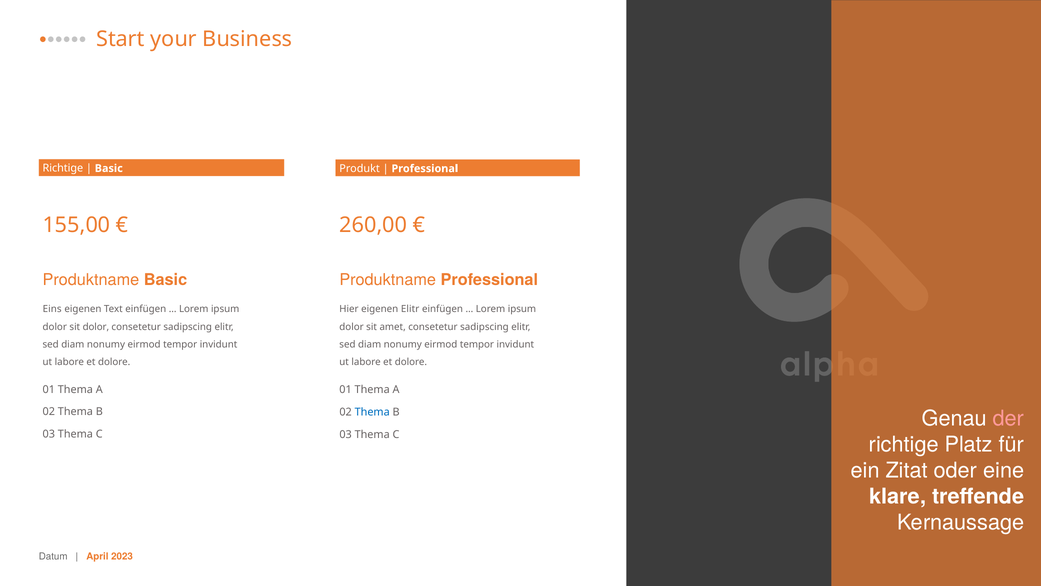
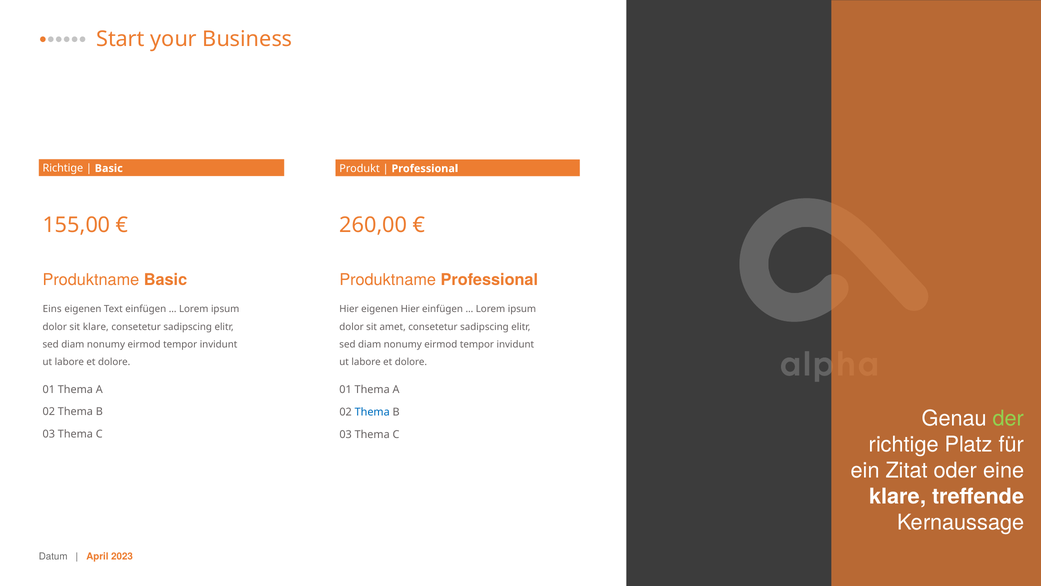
eigenen Elitr: Elitr -> Hier
sit dolor: dolor -> klare
der colour: pink -> light green
